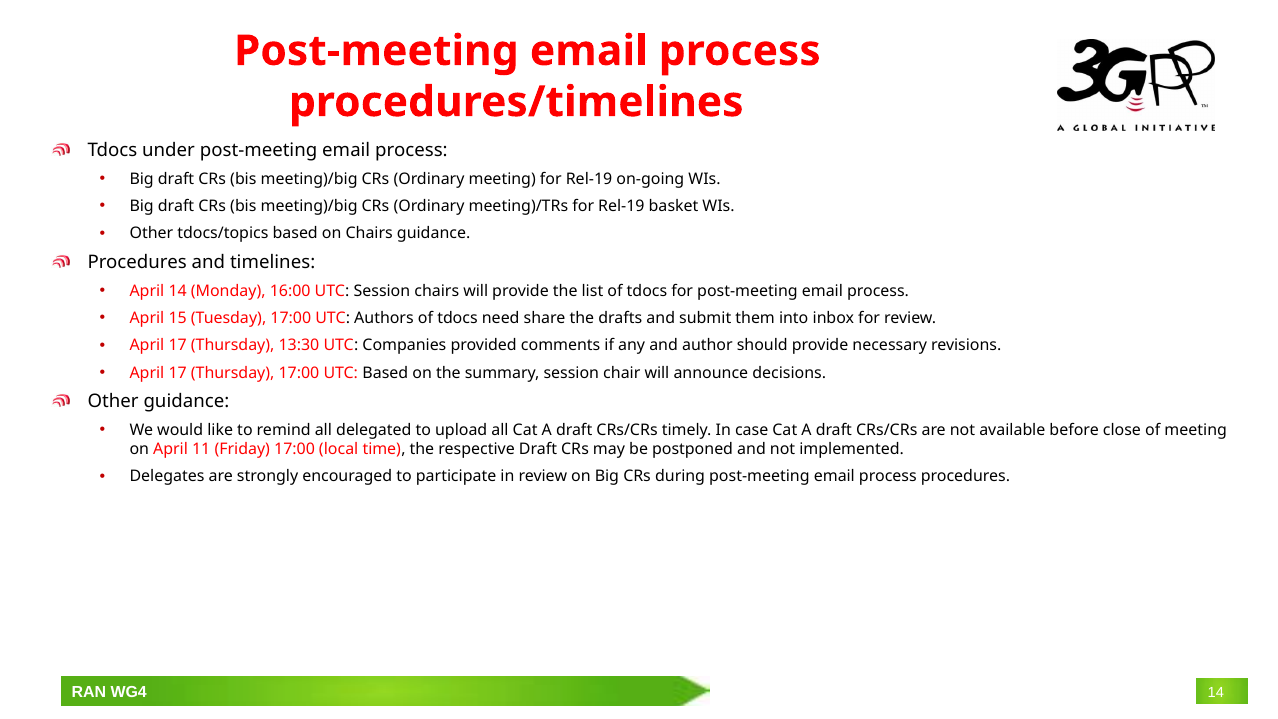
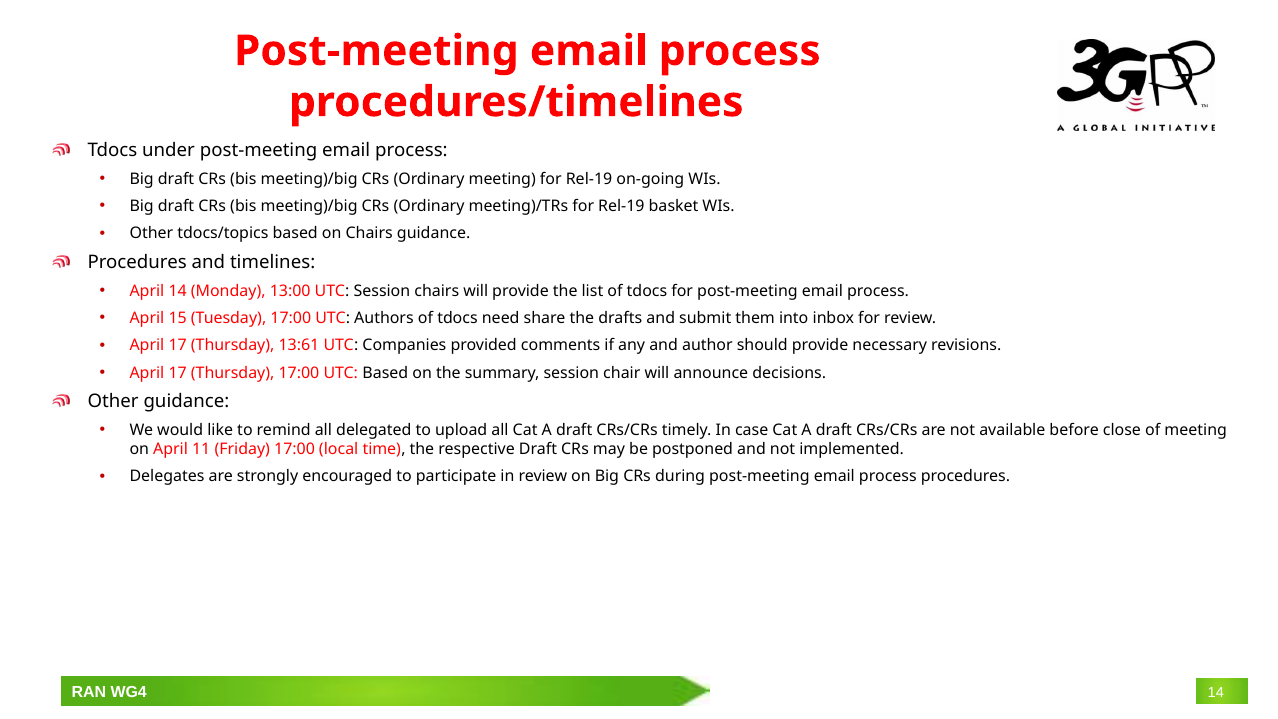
16:00: 16:00 -> 13:00
13:30: 13:30 -> 13:61
